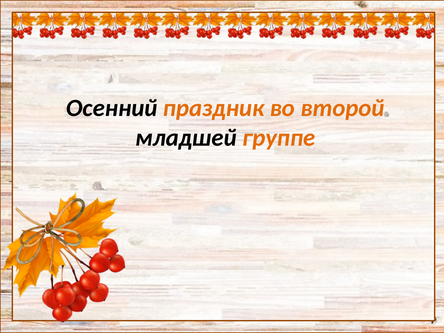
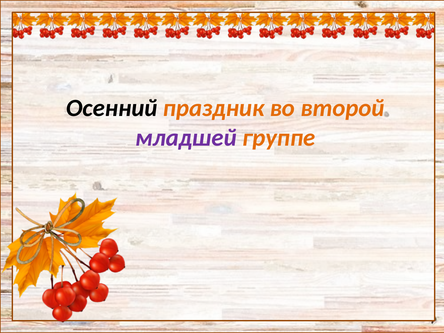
младшей colour: black -> purple
